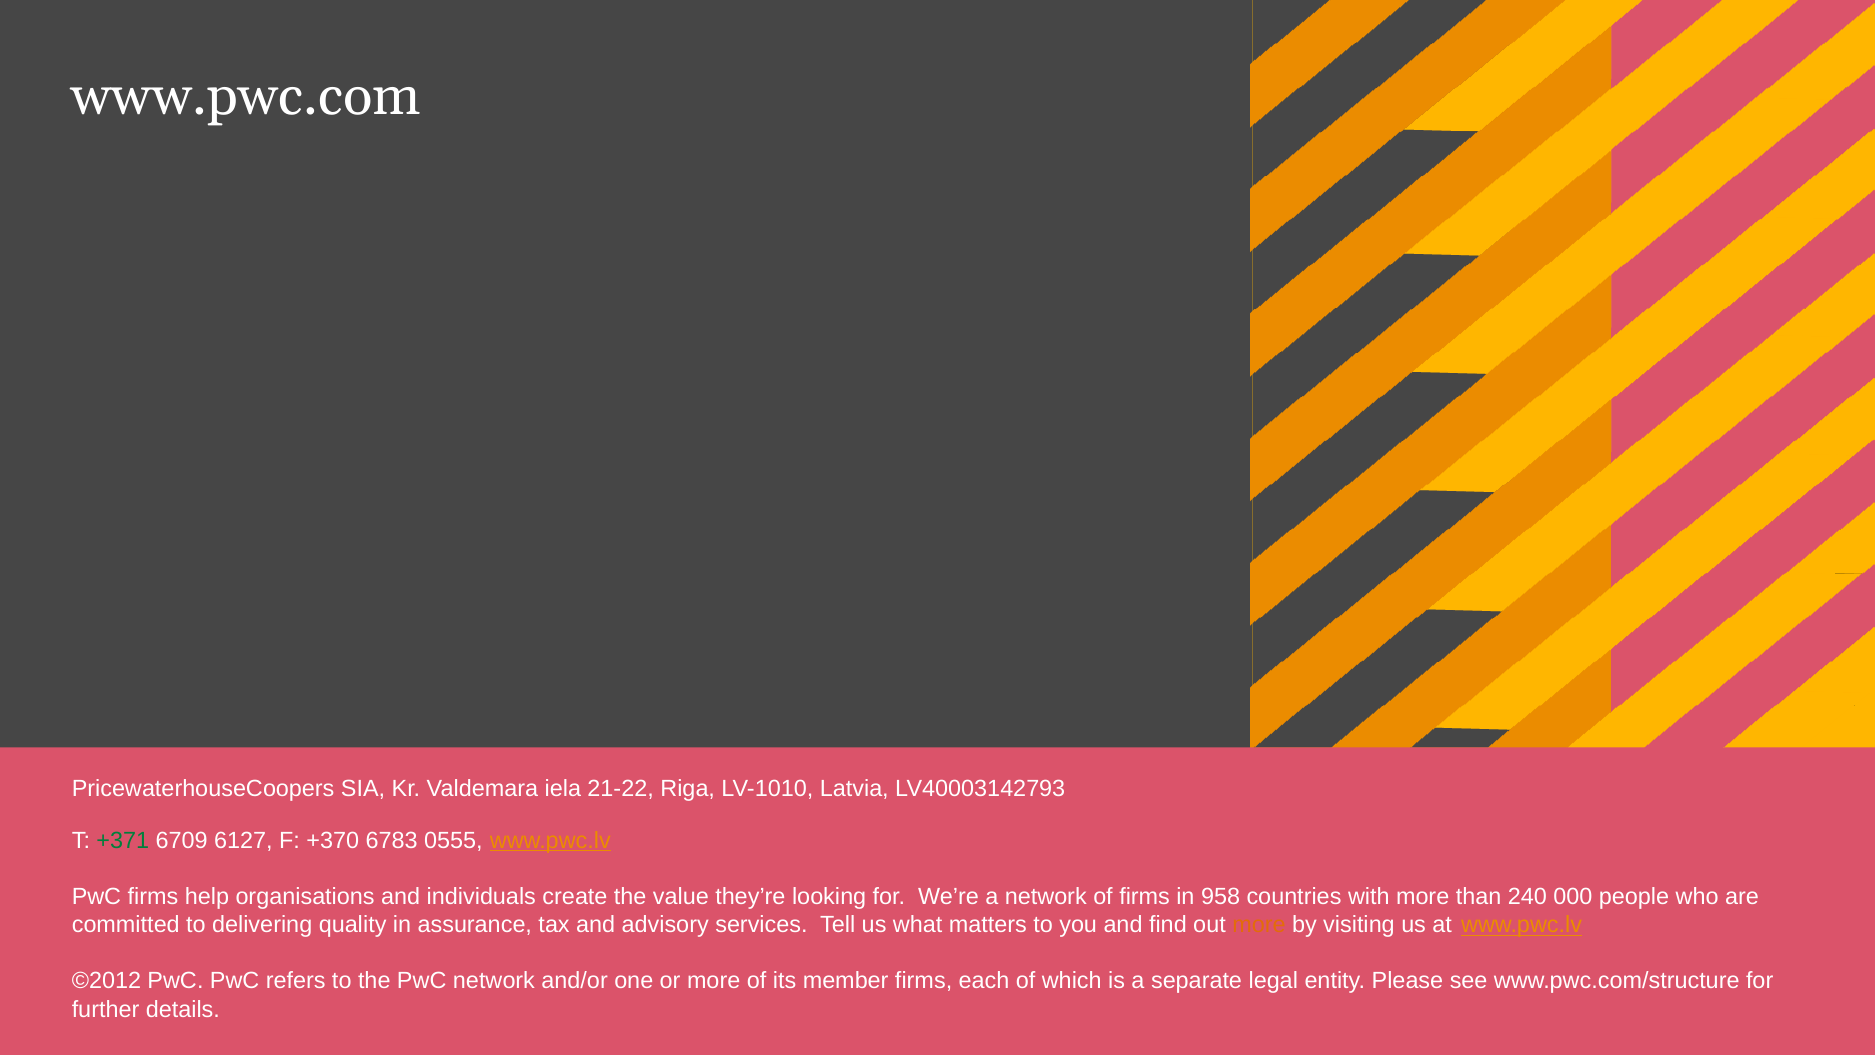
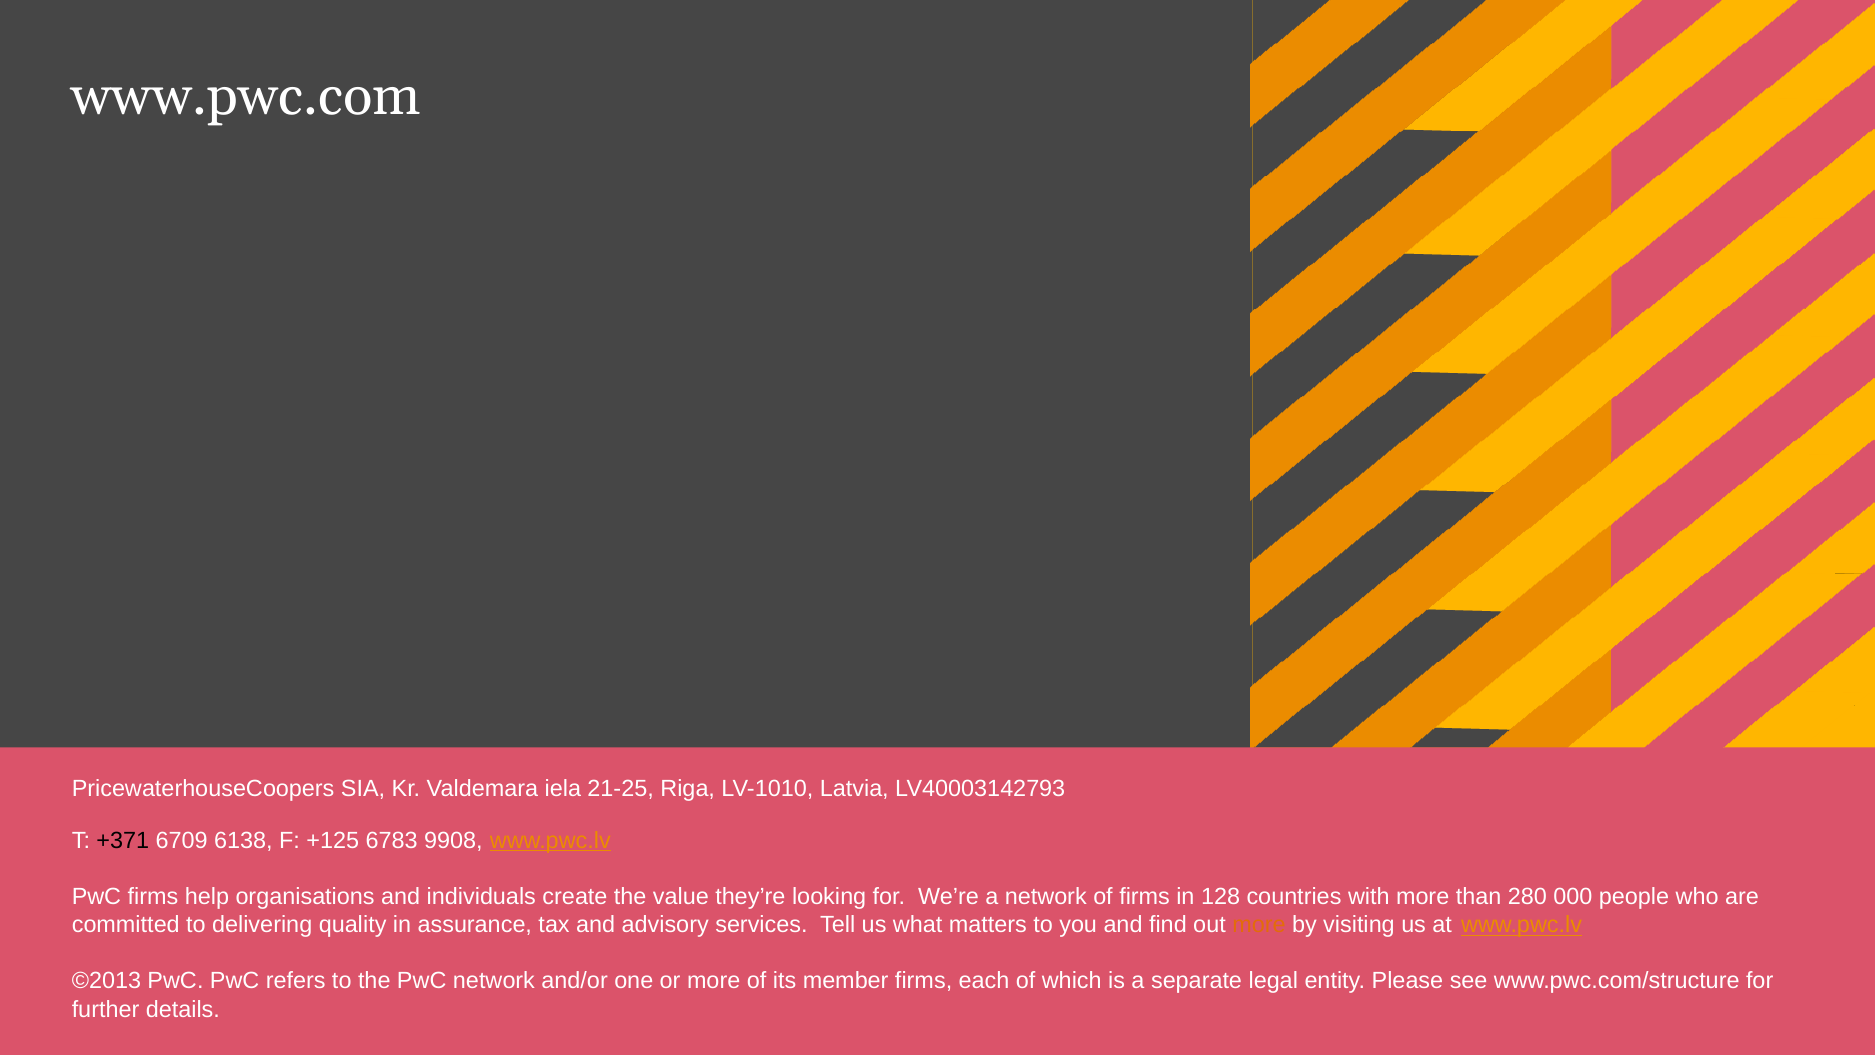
21-22: 21-22 -> 21-25
+371 colour: green -> black
6127: 6127 -> 6138
+370: +370 -> +125
0555: 0555 -> 9908
958: 958 -> 128
240: 240 -> 280
©2012: ©2012 -> ©2013
